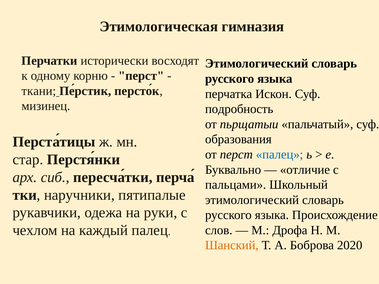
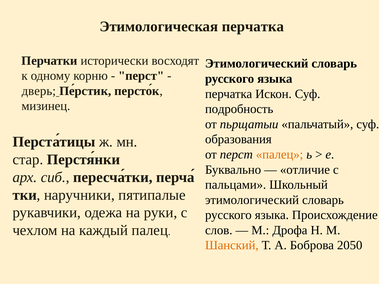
Этимологическая гимназия: гимназия -> перчатка
ткани: ткани -> дверь
палец at (280, 155) colour: blue -> orange
2020: 2020 -> 2050
